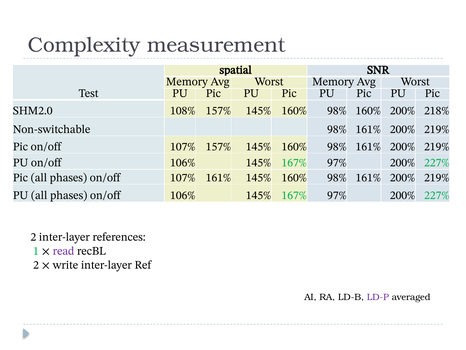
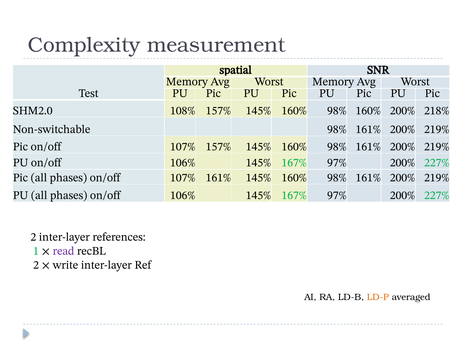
LD-P colour: purple -> orange
